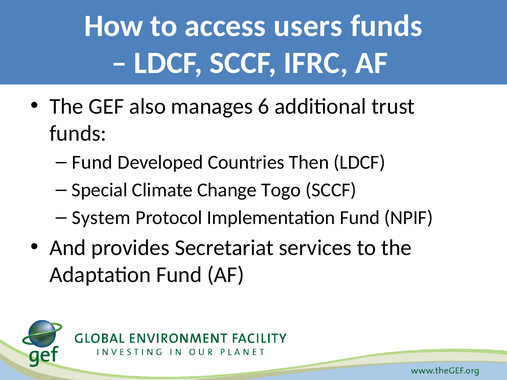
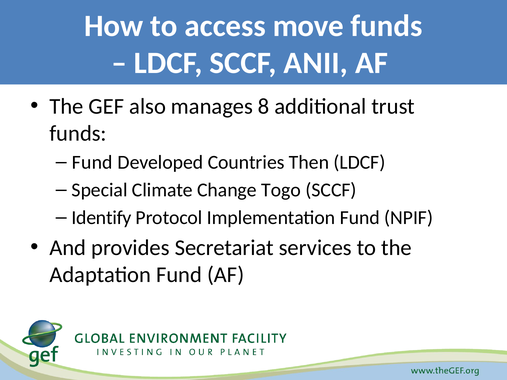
users: users -> move
IFRC: IFRC -> ANII
6: 6 -> 8
System: System -> Identify
